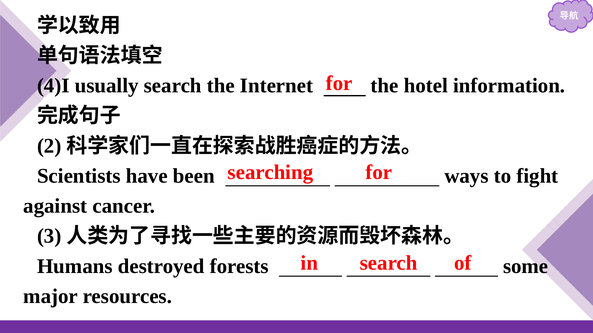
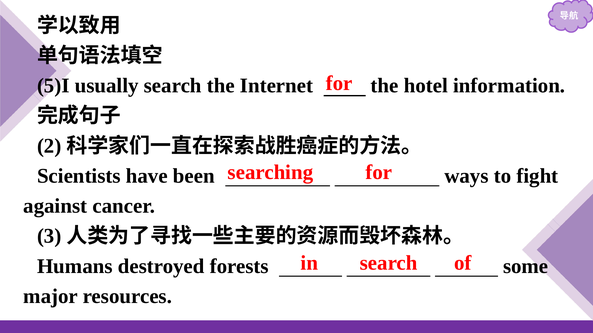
4)I: 4)I -> 5)I
